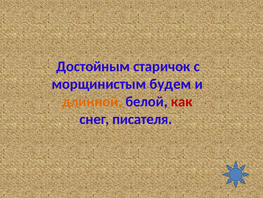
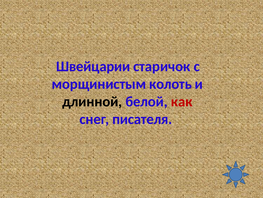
Достойным: Достойным -> Швейцарии
будем: будем -> колоть
длинной colour: orange -> black
